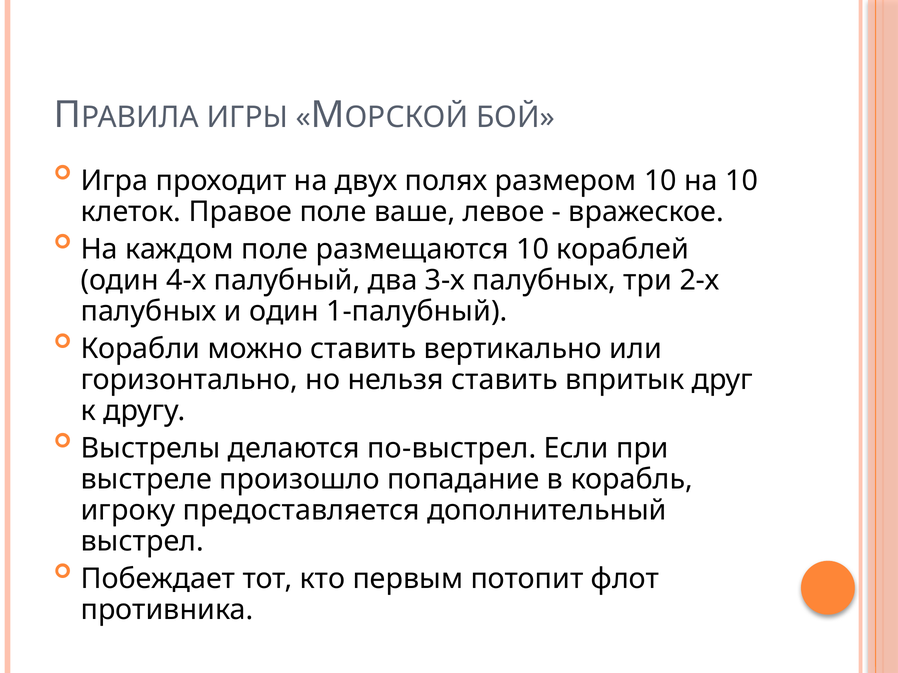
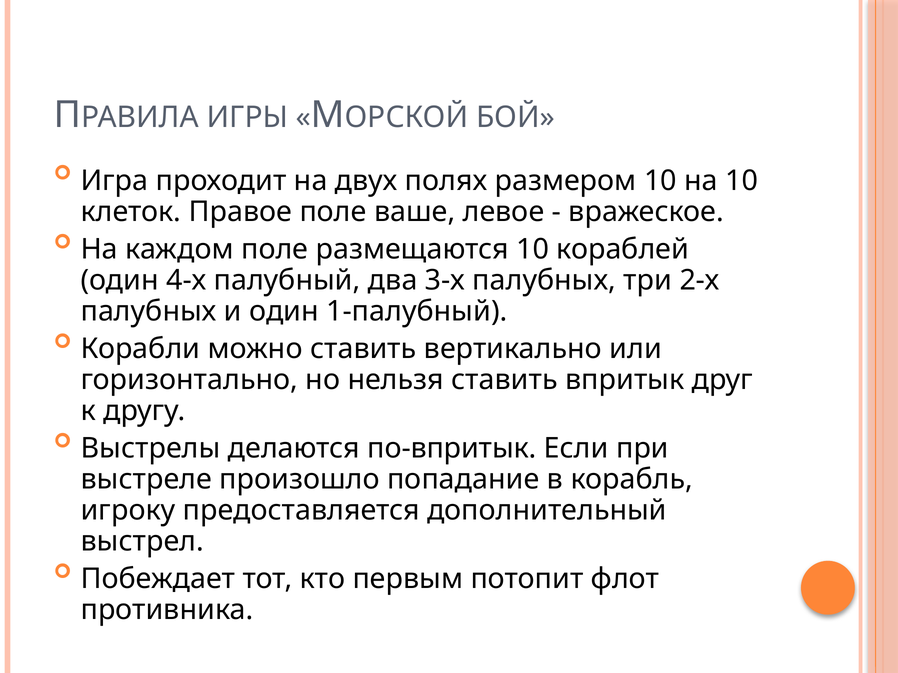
по-выстрел: по-выстрел -> по-впритык
